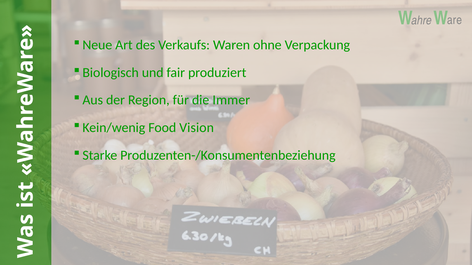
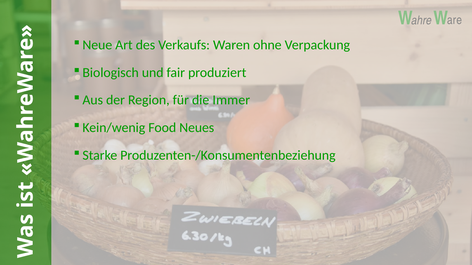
Vision: Vision -> Neues
